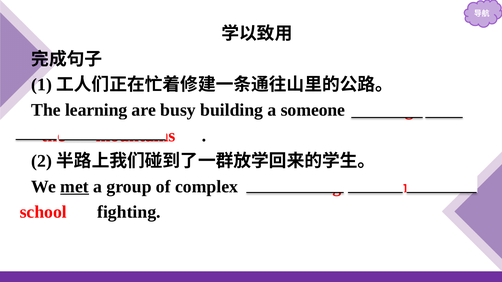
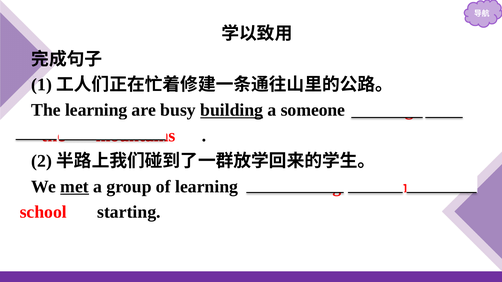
building underline: none -> present
of complex: complex -> learning
fighting: fighting -> starting
